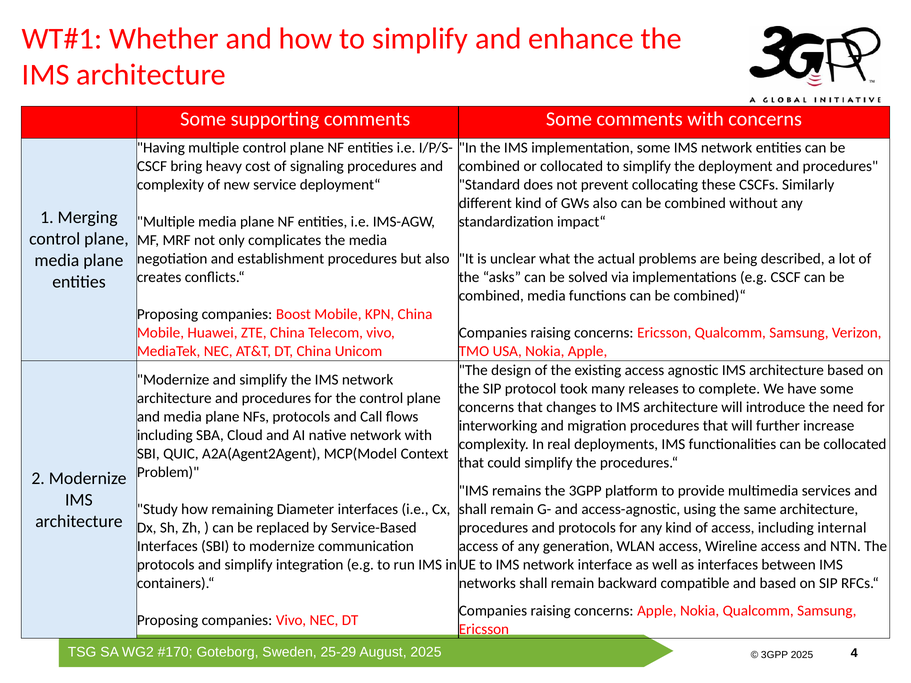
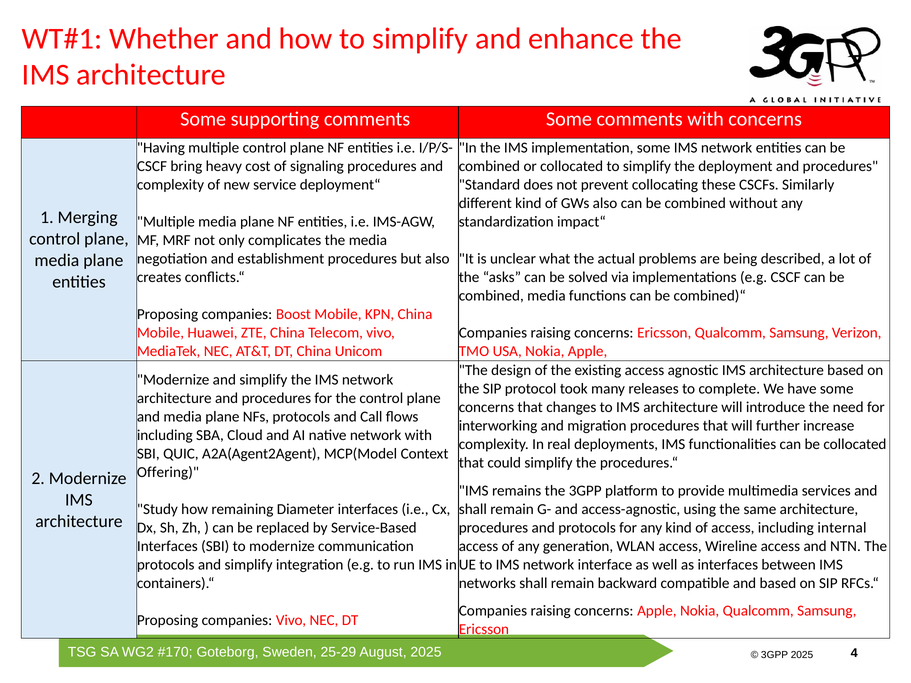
Problem: Problem -> Offering
